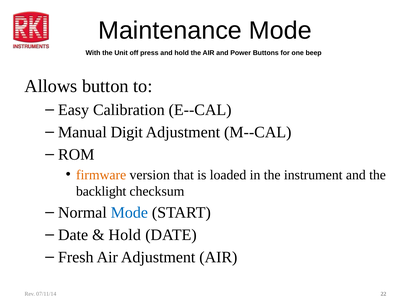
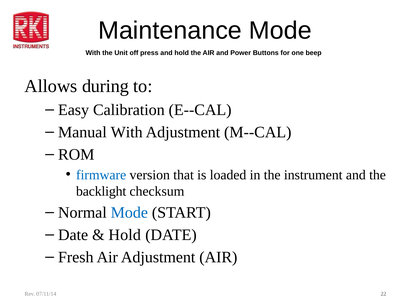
button: button -> during
Manual Digit: Digit -> With
firmware colour: orange -> blue
